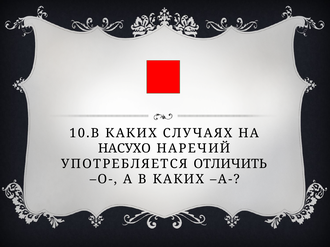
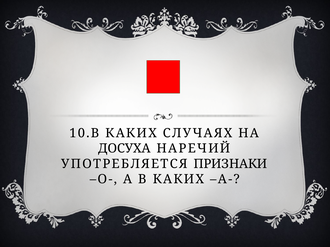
НАСУХО: НАСУХО -> ДОСУХА
ОТЛИЧИТЬ: ОТЛИЧИТЬ -> ПРИЗНАКИ
